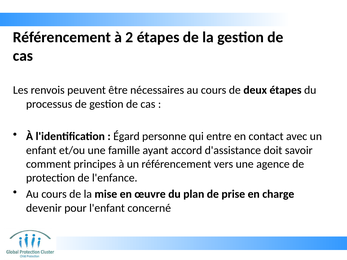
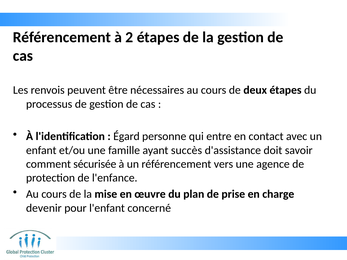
accord: accord -> succès
principes: principes -> sécurisée
